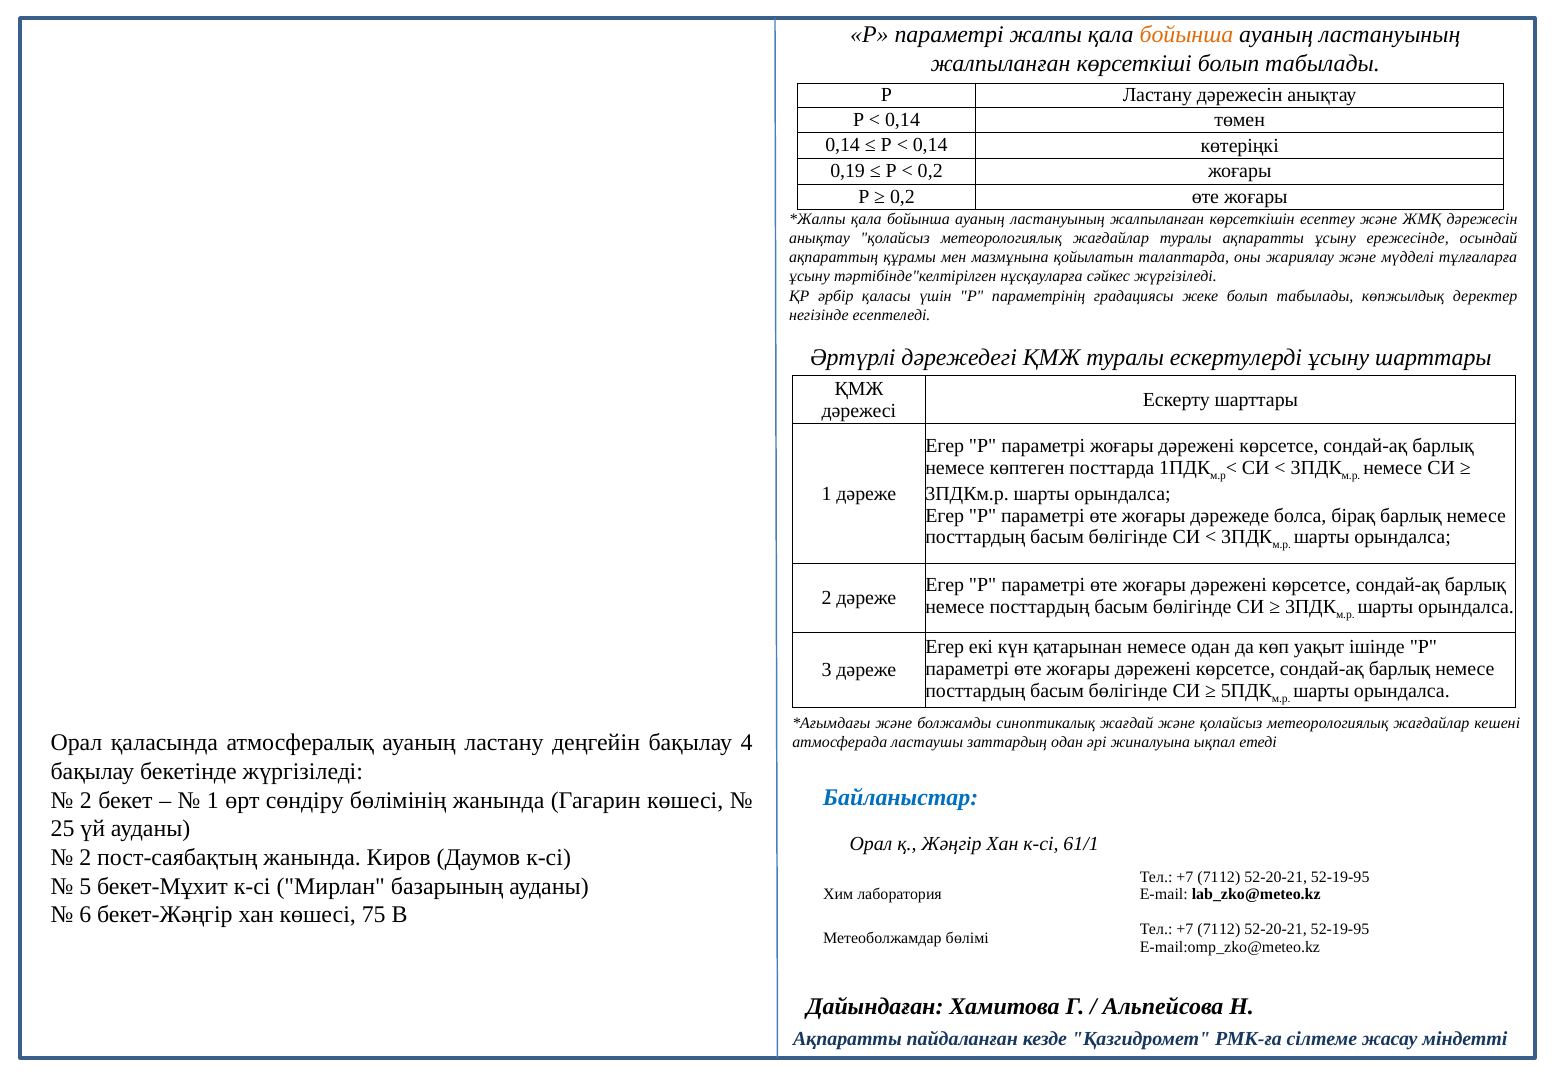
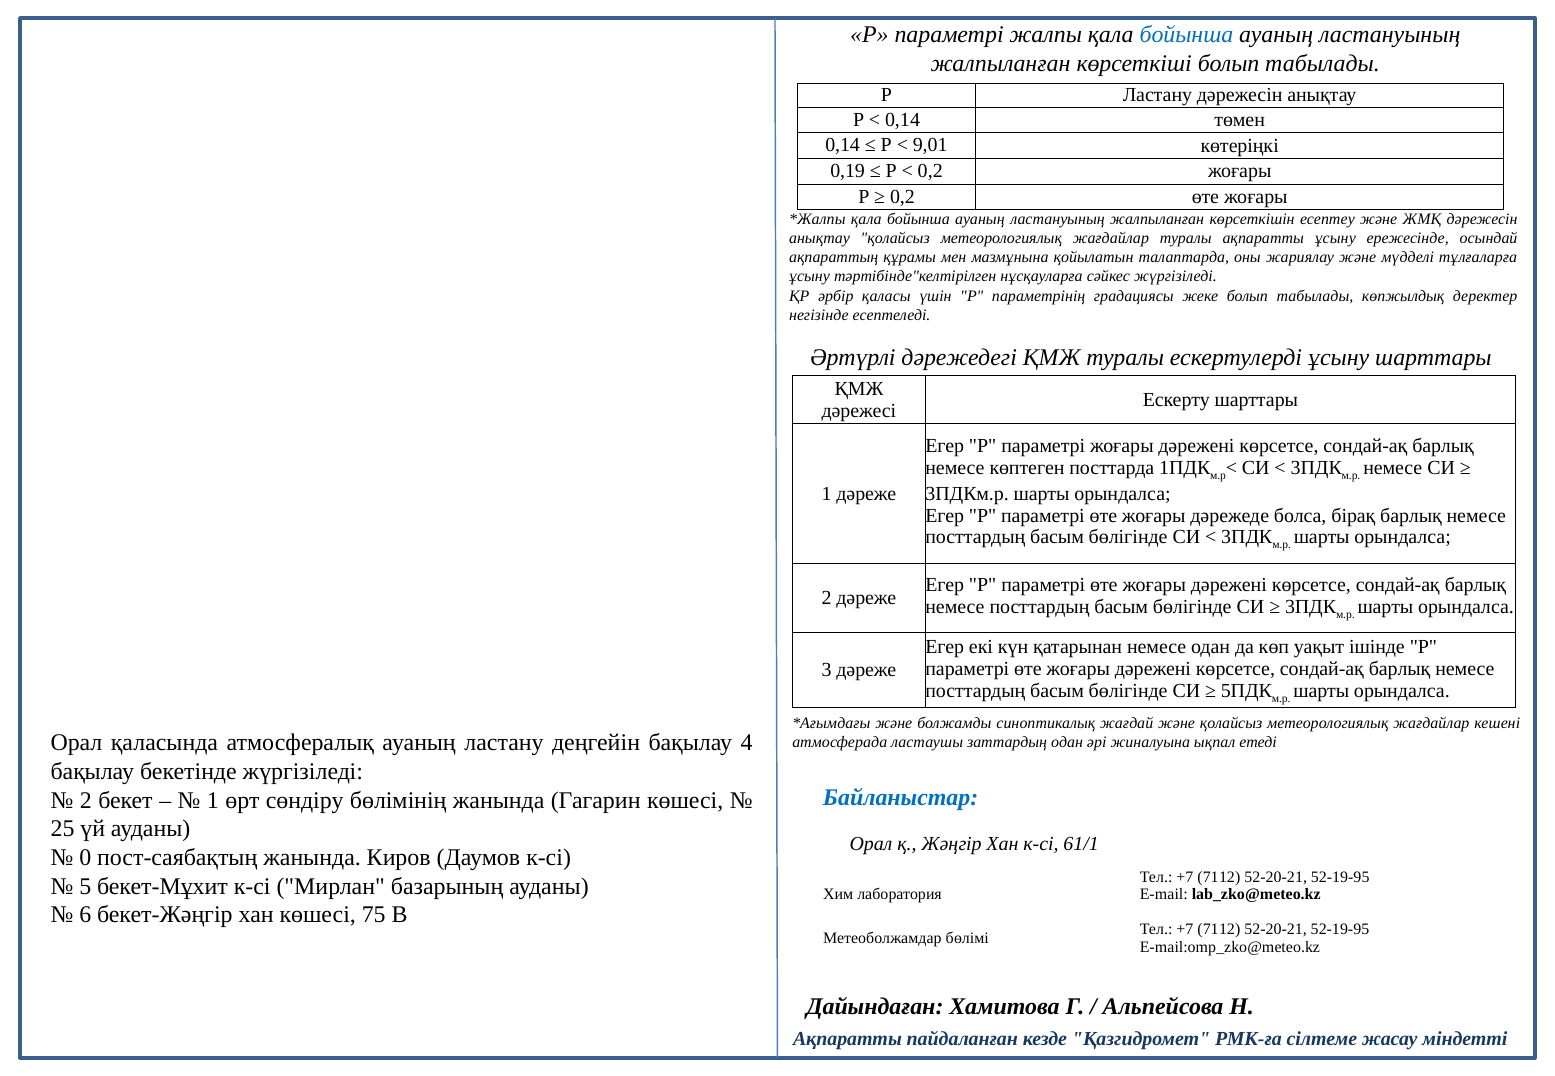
бойынша at (1186, 35) colour: orange -> blue
0,14 at (930, 145): 0,14 -> 9,01
2 at (85, 858): 2 -> 0
